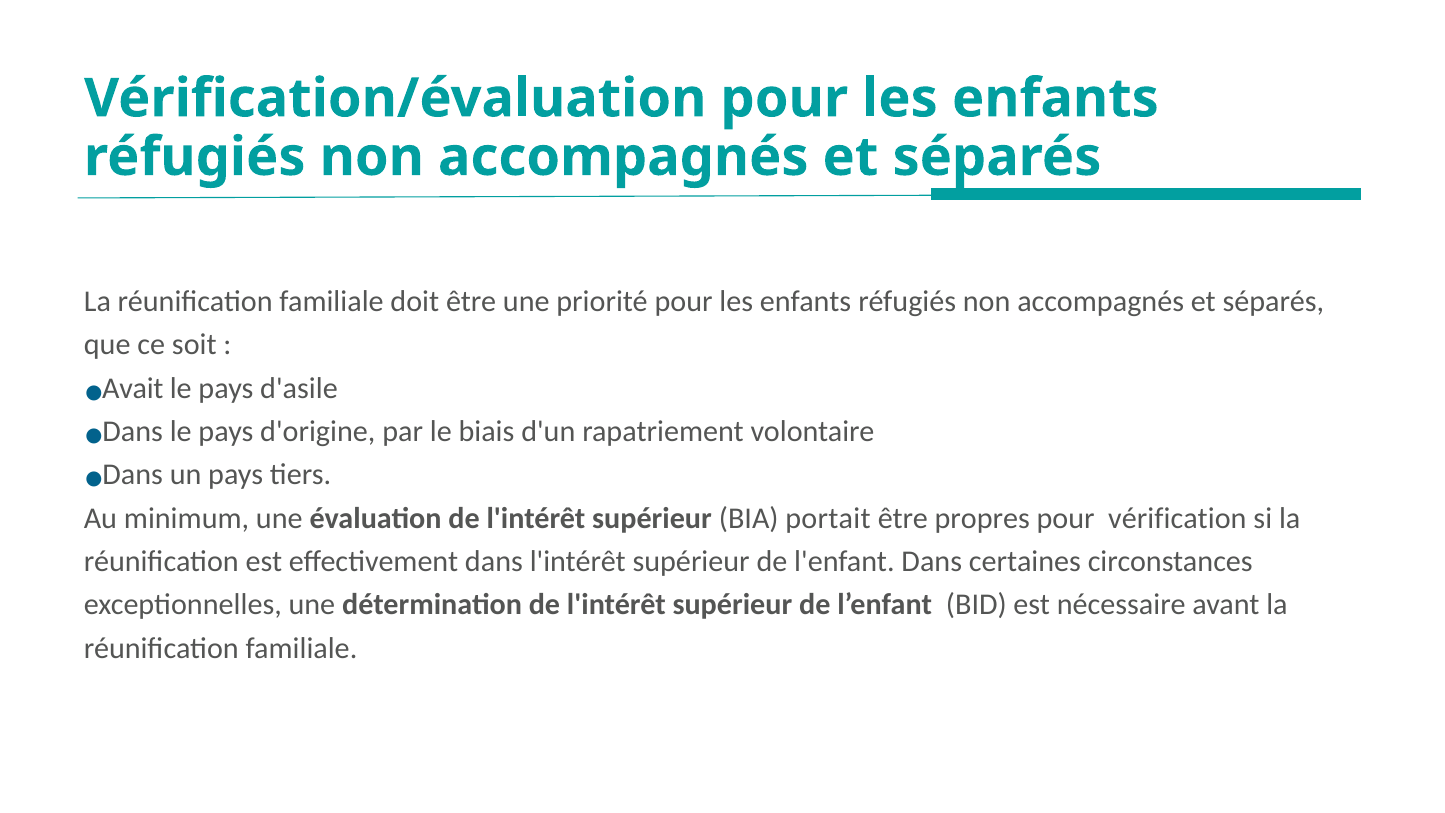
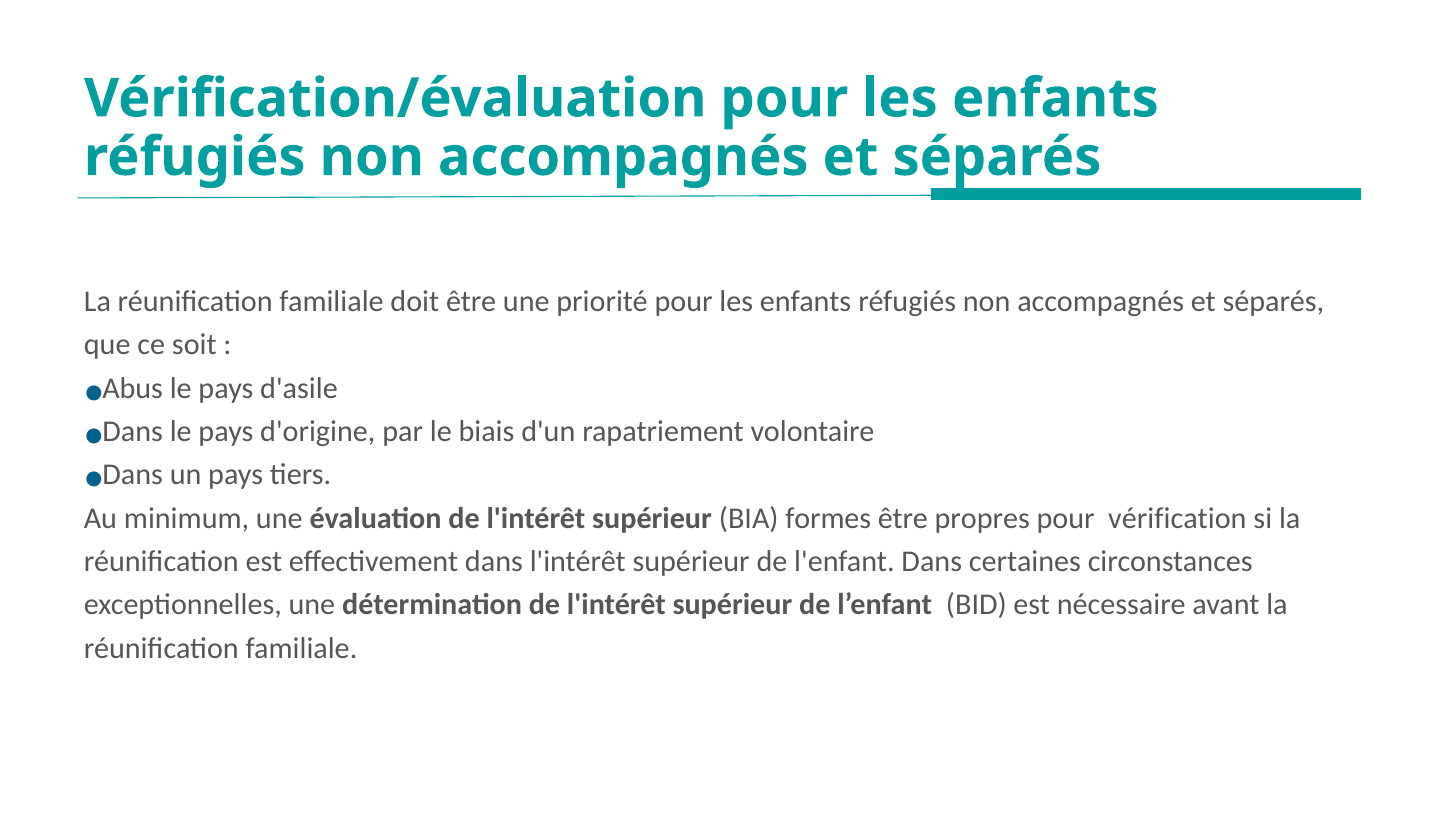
Avait: Avait -> Abus
portait: portait -> formes
